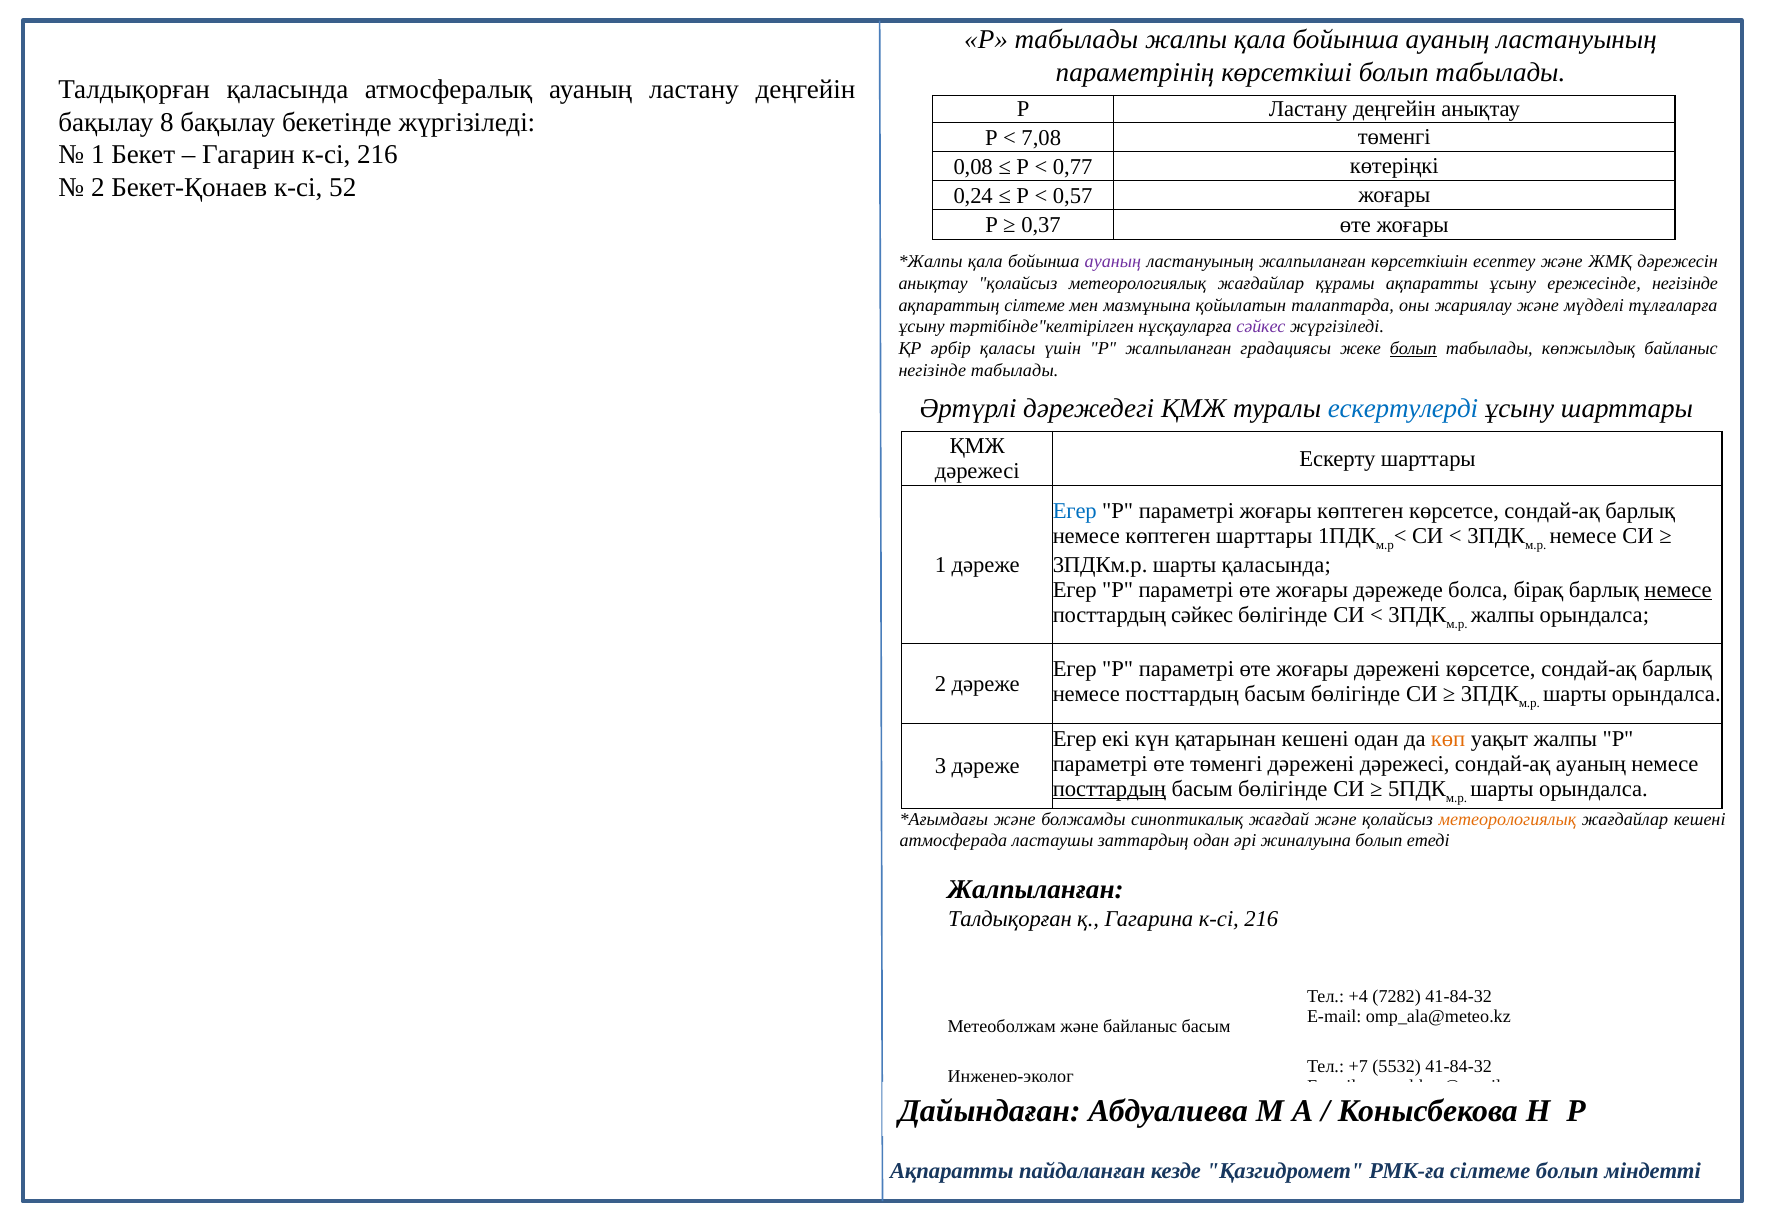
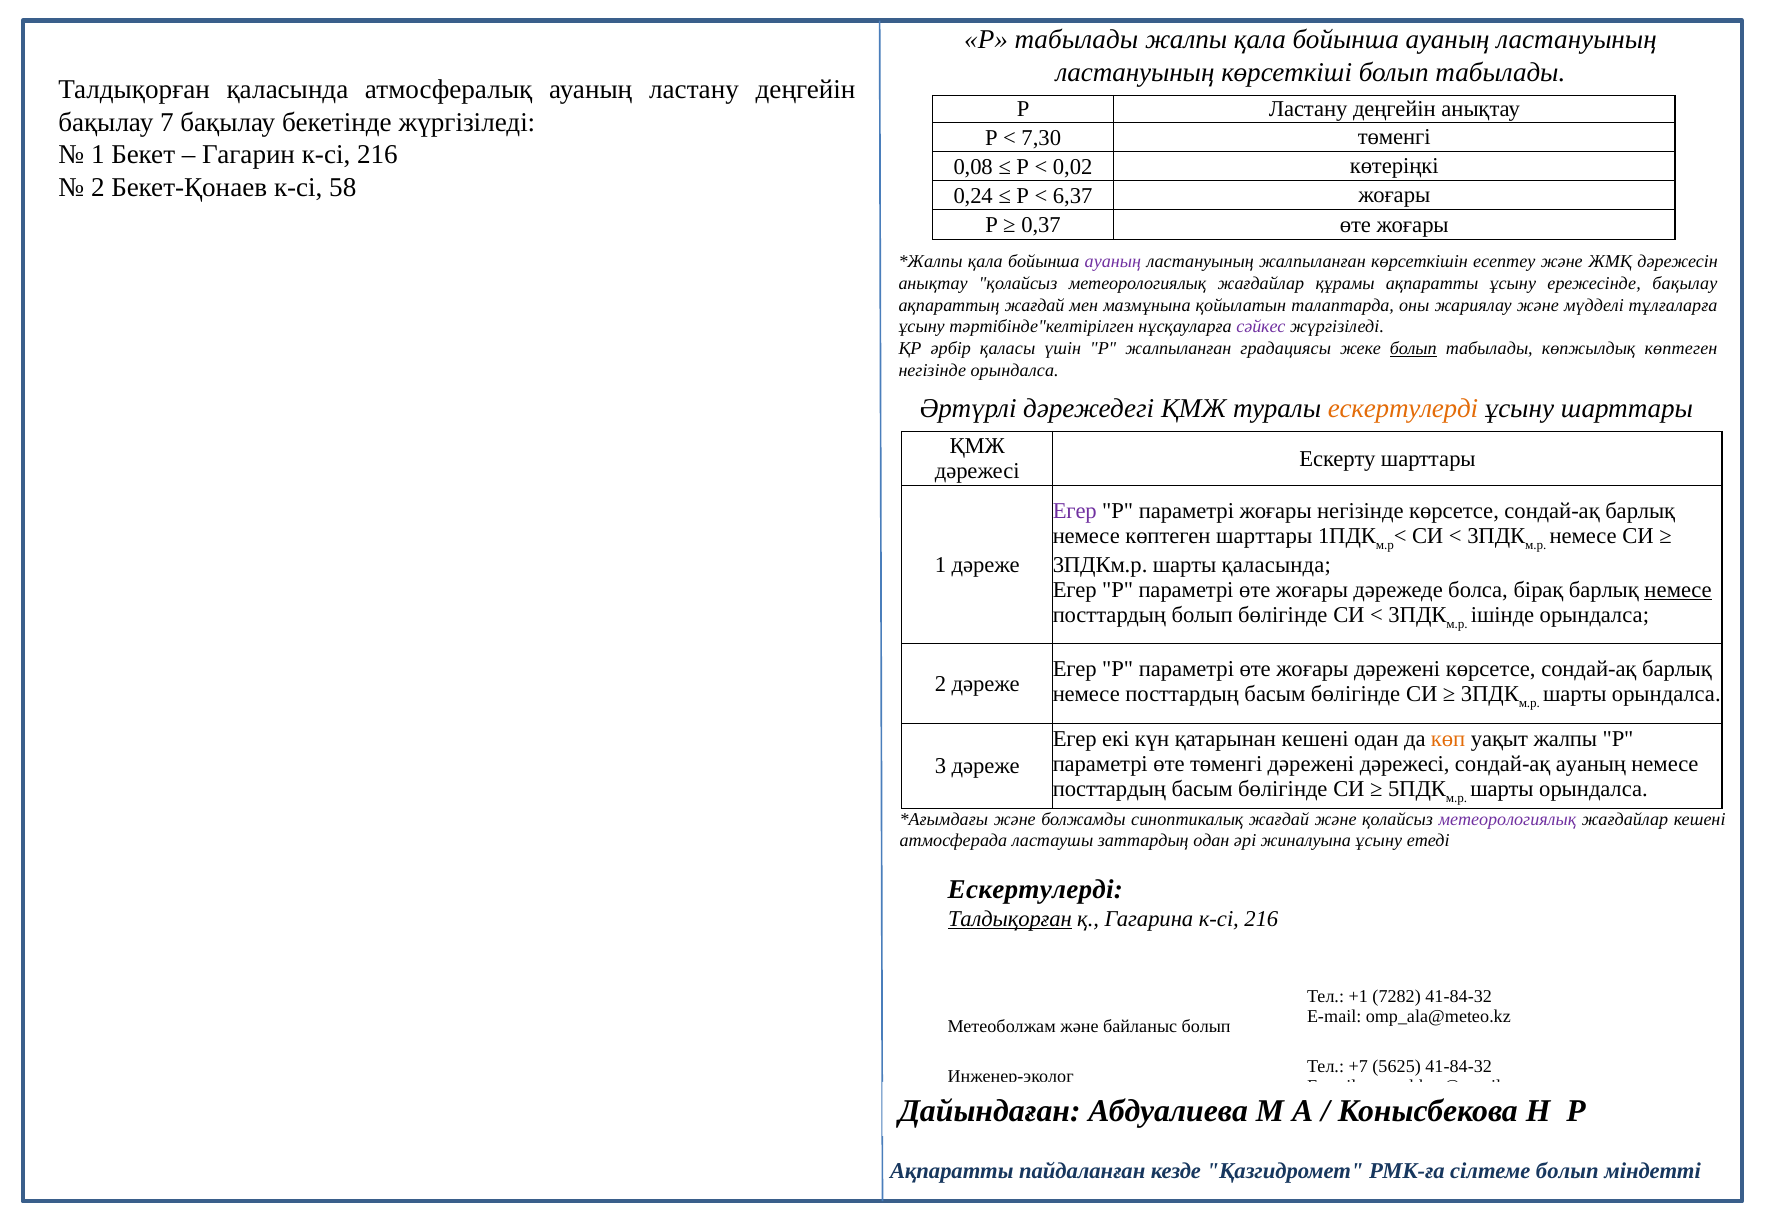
параметрінің at (1135, 72): параметрінің -> ластануының
8: 8 -> 7
7,08: 7,08 -> 7,30
0,77: 0,77 -> 0,02
52: 52 -> 58
0,57: 0,57 -> 6,37
ережесінде негізінде: негізінде -> бақылау
ақпараттың сілтеме: сілтеме -> жағдай
көпжылдық байланыс: байланыс -> көптеген
негізінде табылады: табылады -> орындалса
ескертулерді at (1403, 409) colour: blue -> orange
Егер at (1075, 511) colour: blue -> purple
жоғары көптеген: көптеген -> негізінде
посттардың сәйкес: сәйкес -> болып
жалпы at (1503, 615): жалпы -> ішінде
посттардың at (1109, 789) underline: present -> none
метеорологиялық at (1507, 819) colour: orange -> purple
жиналуына болып: болып -> ұсыну
Жалпыланған at (1035, 889): Жалпыланған -> Ескертулерді
Талдықорған at (1010, 919) underline: none -> present
+4: +4 -> +1
байланыс басым: басым -> болып
5532: 5532 -> 5625
